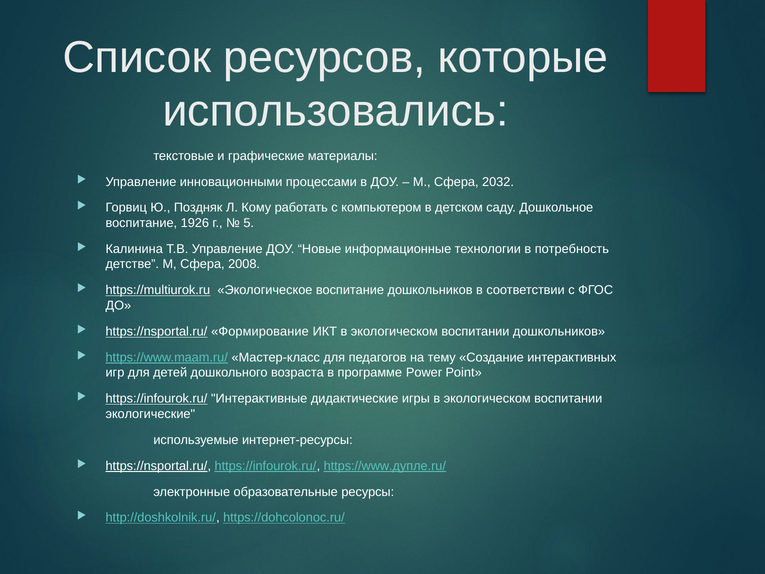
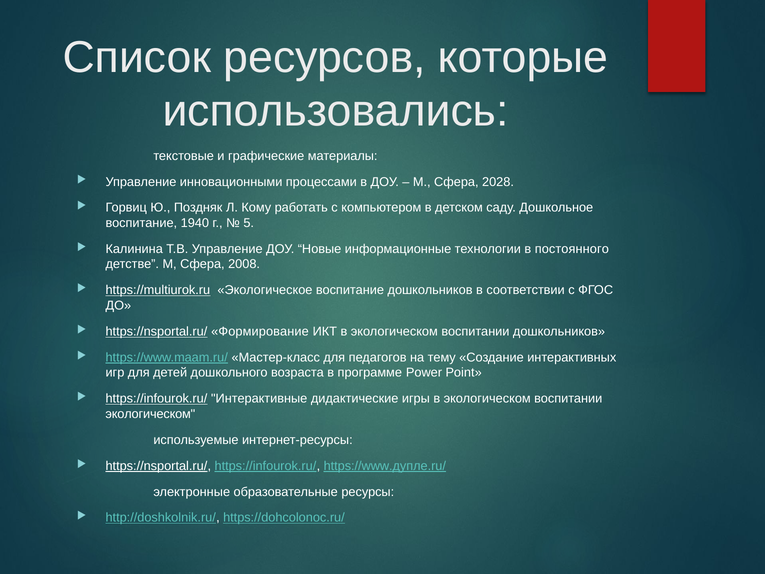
2032: 2032 -> 2028
1926: 1926 -> 1940
потребность: потребность -> постоянного
экoлогичeскиe at (150, 414): экoлогичeскиe -> экологическом
